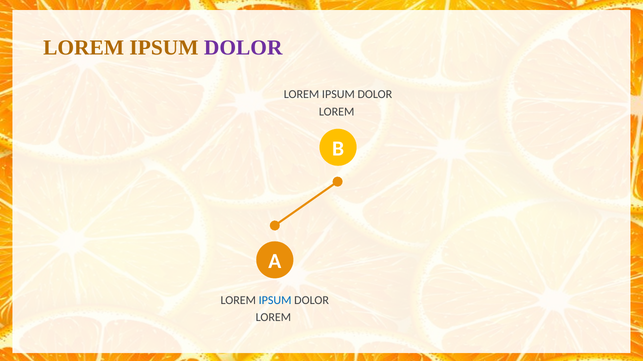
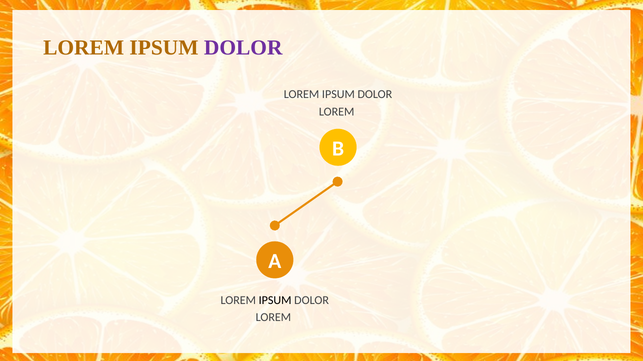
IPSUM at (275, 301) colour: blue -> black
